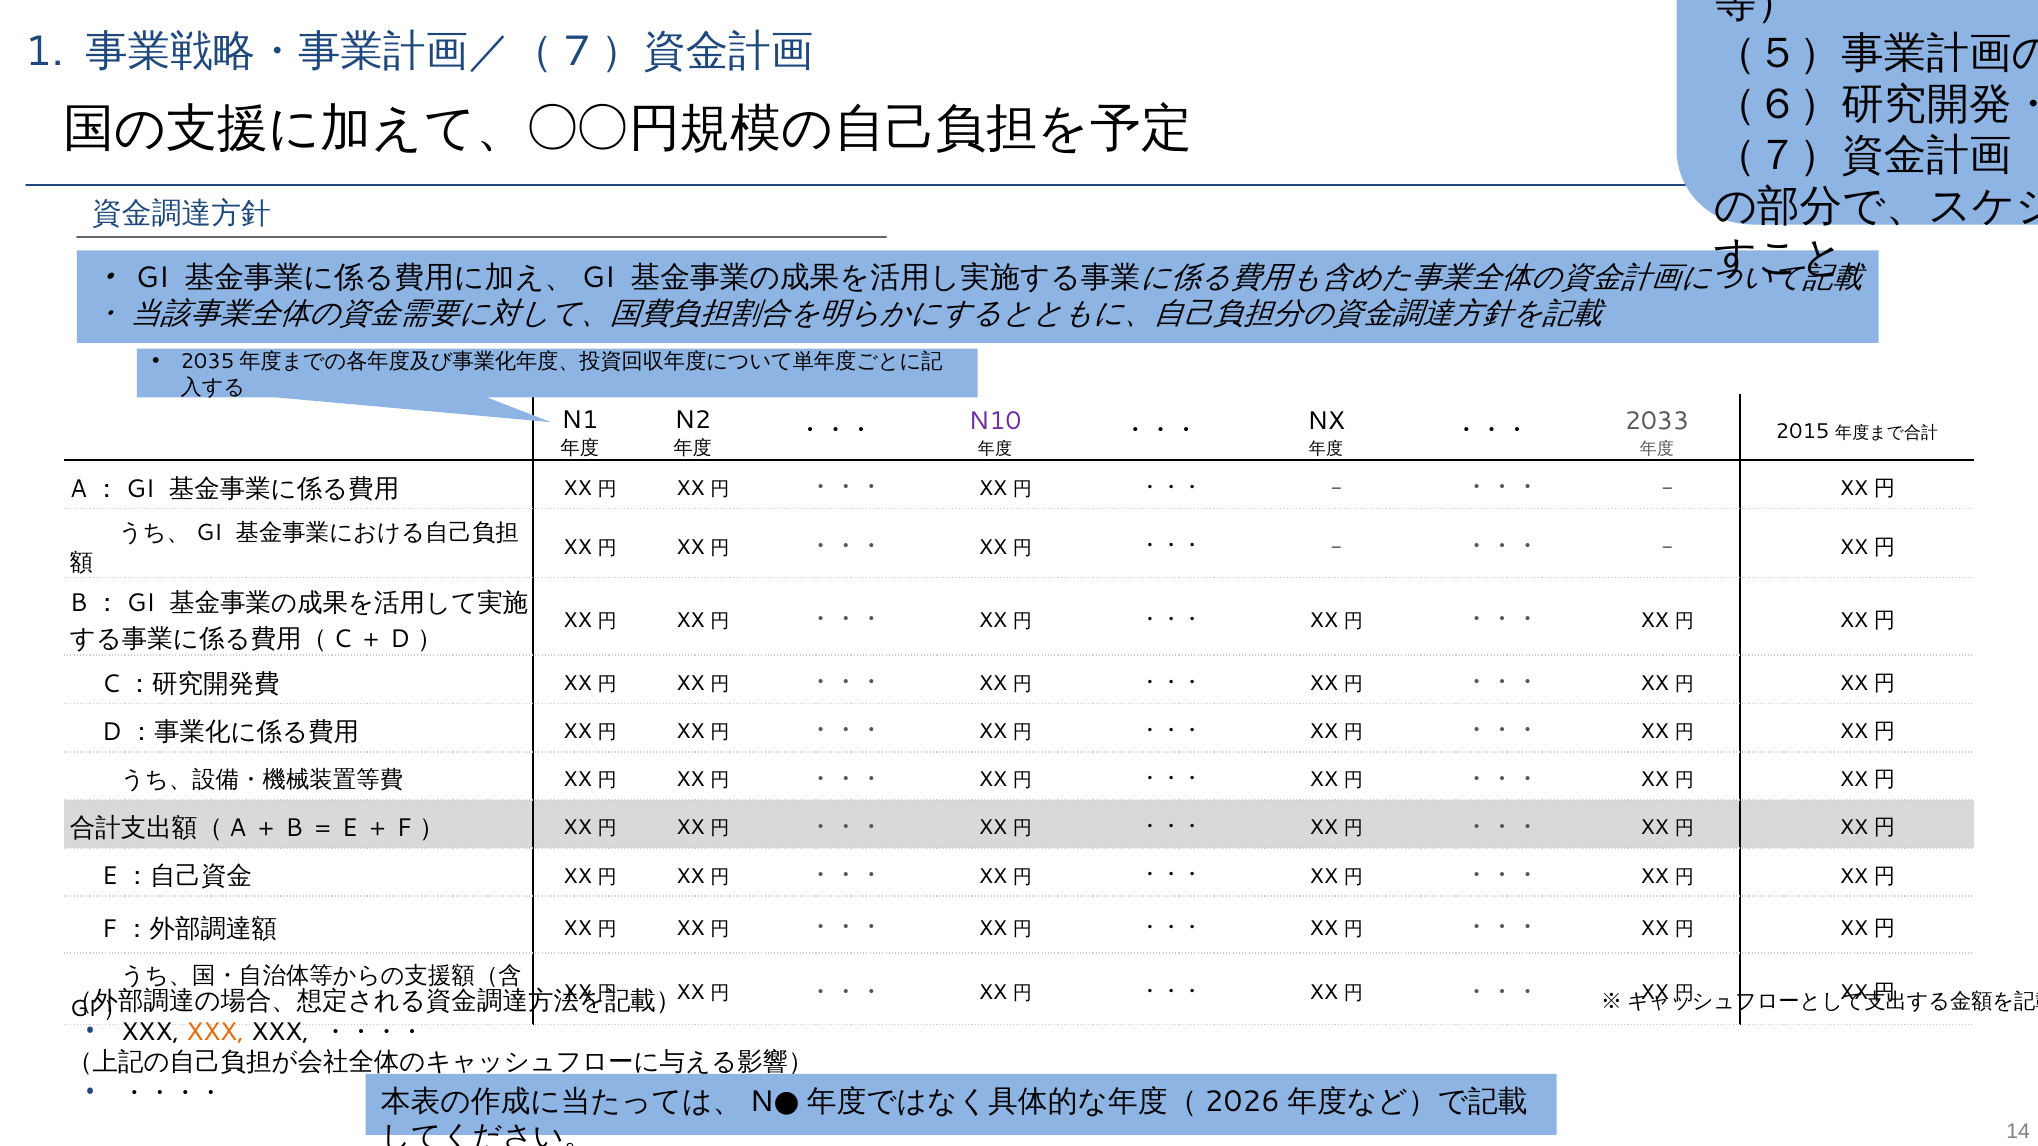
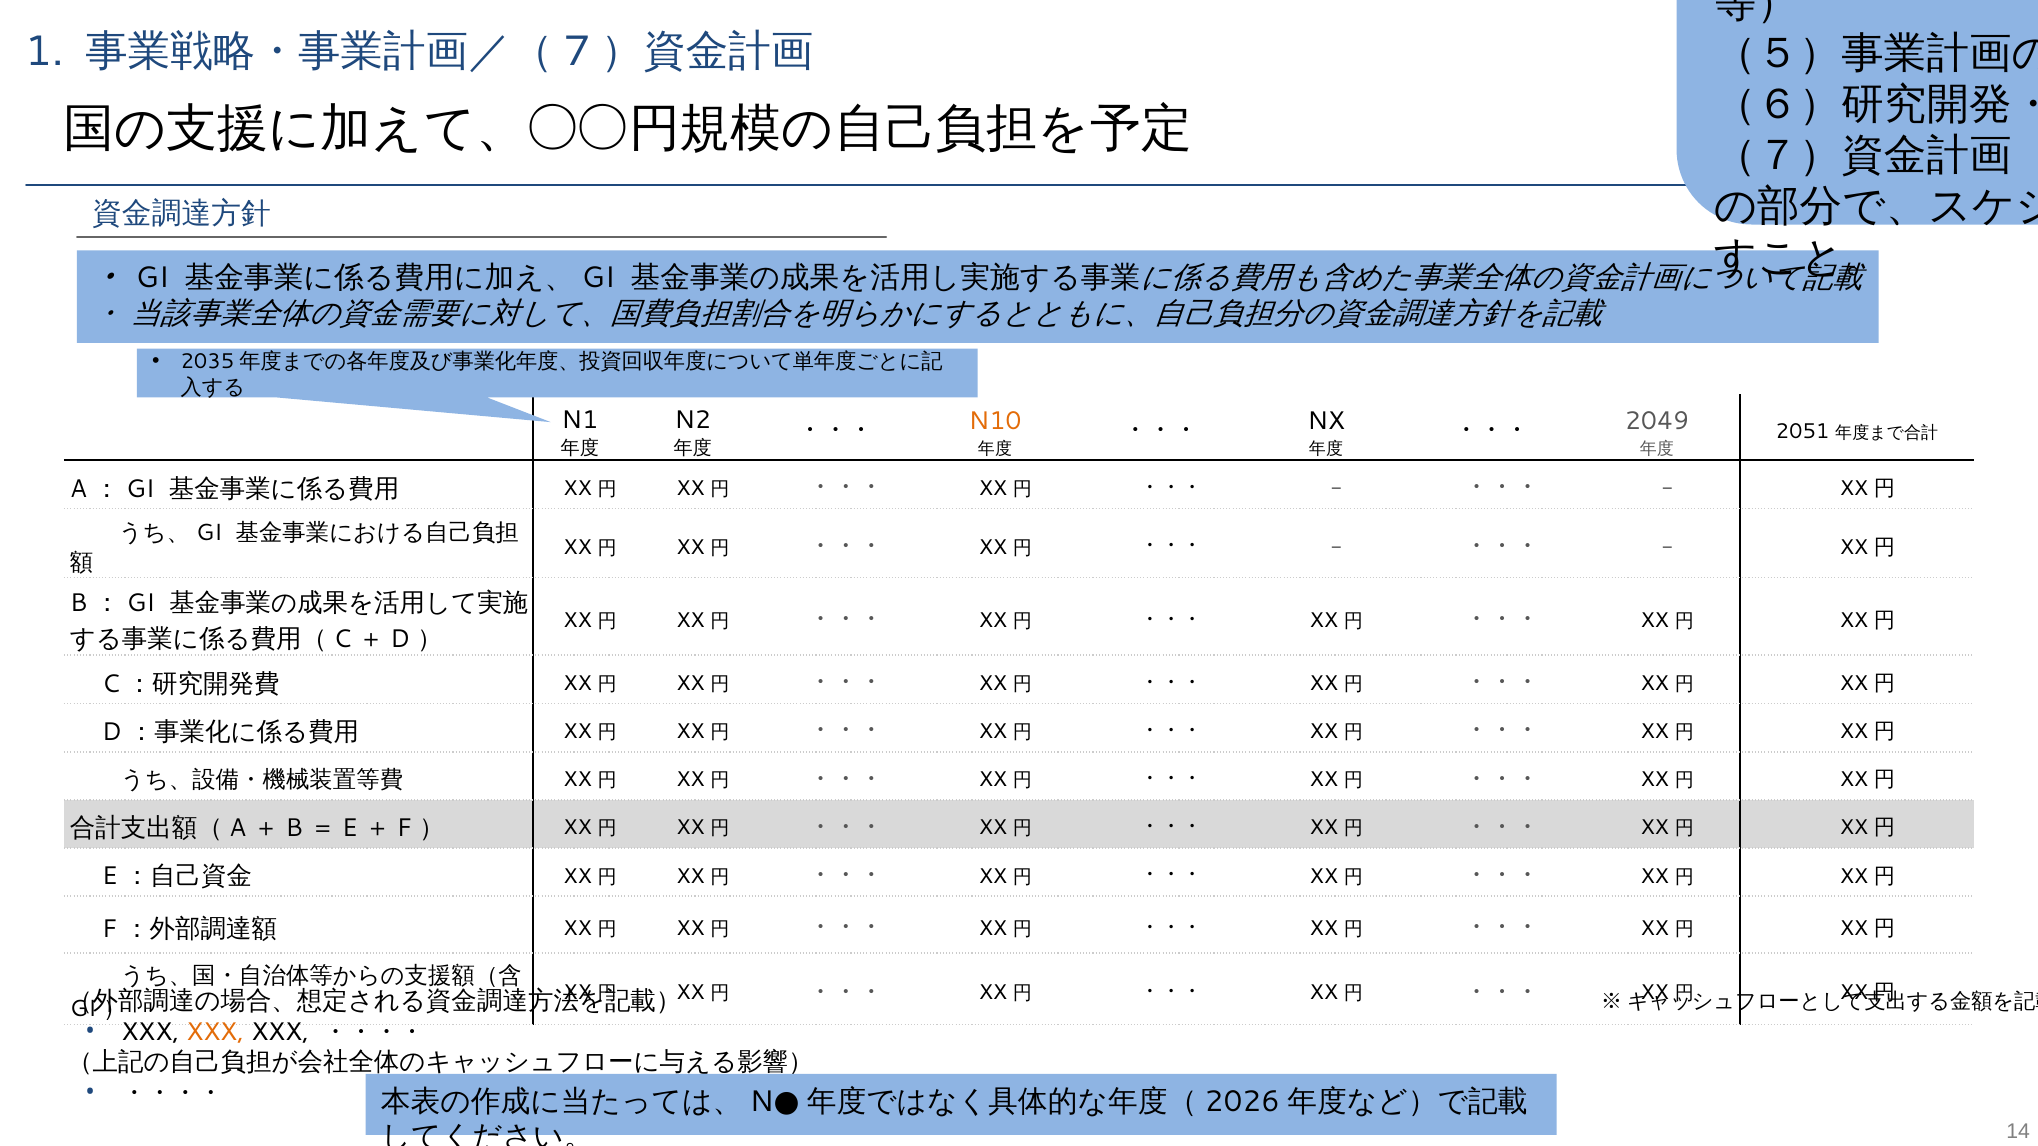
N10 colour: purple -> orange
2033: 2033 -> 2049
2015: 2015 -> 2051
